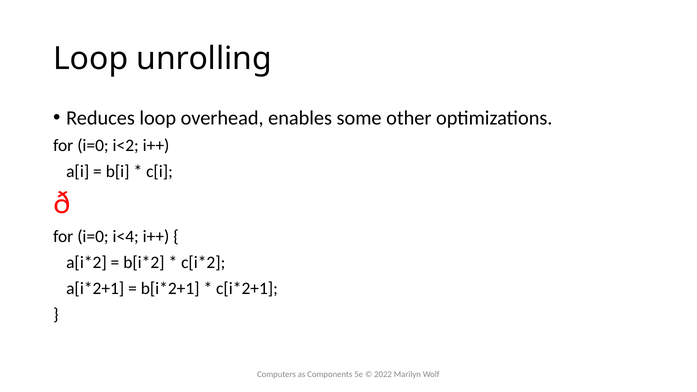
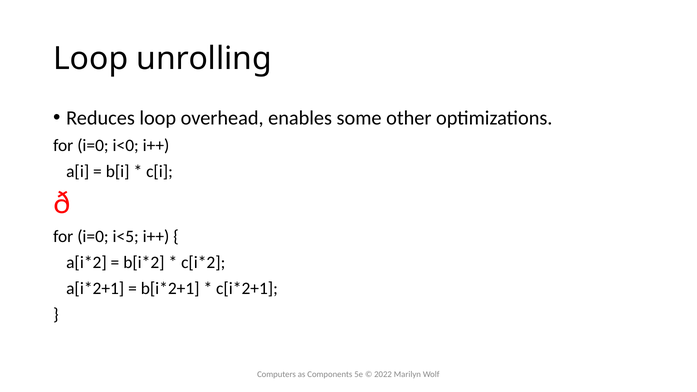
i<2: i<2 -> i<0
i<4: i<4 -> i<5
